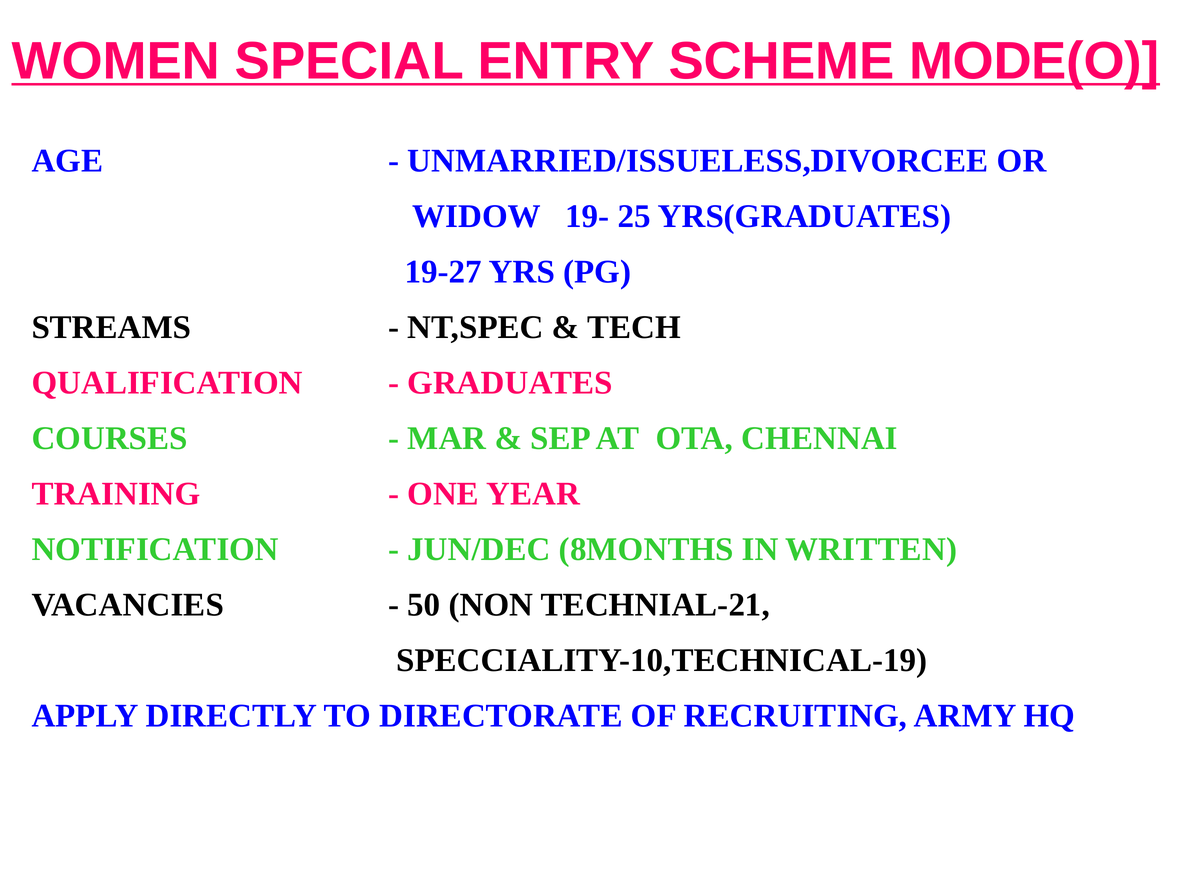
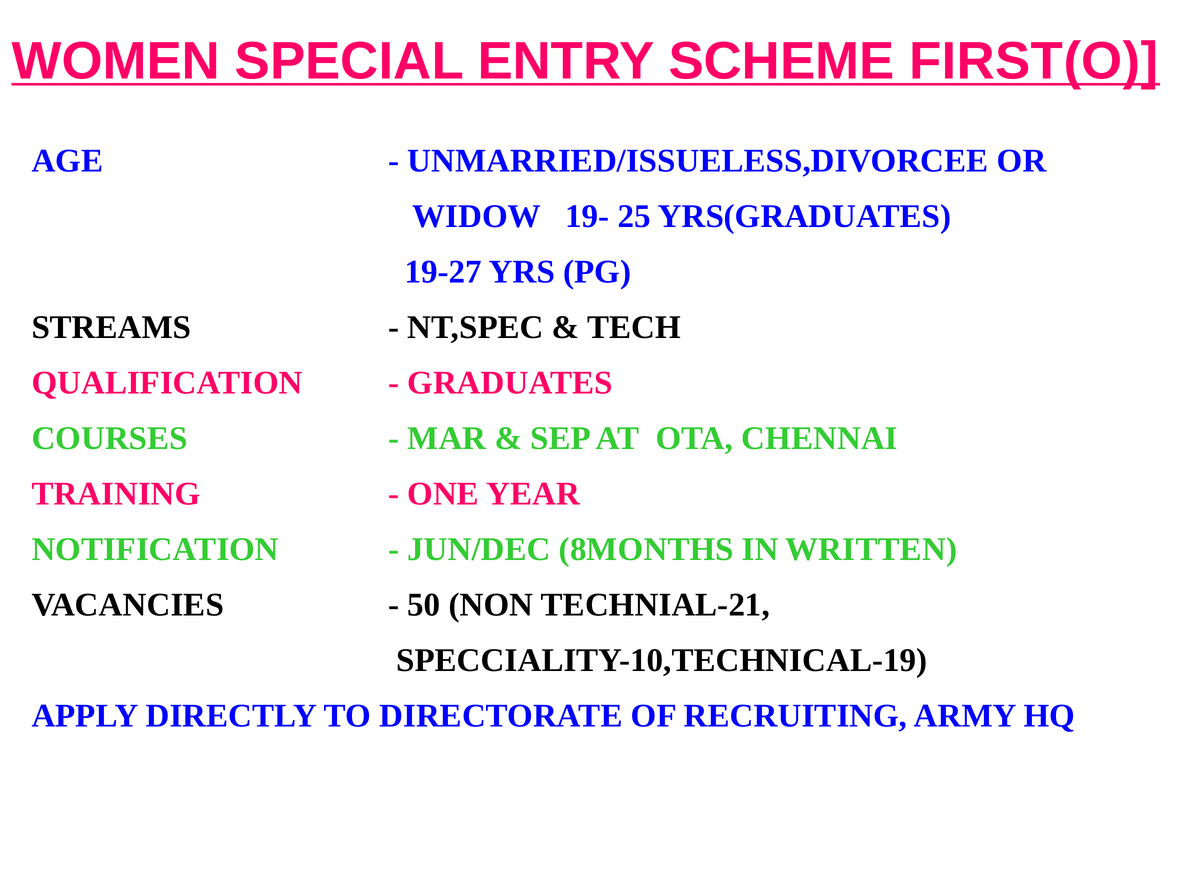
MODE(O: MODE(O -> FIRST(O
